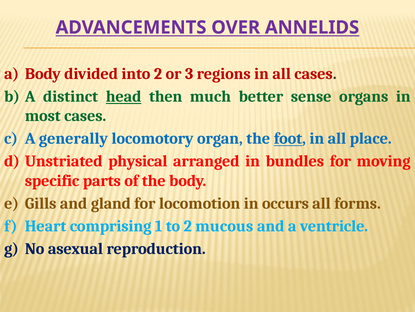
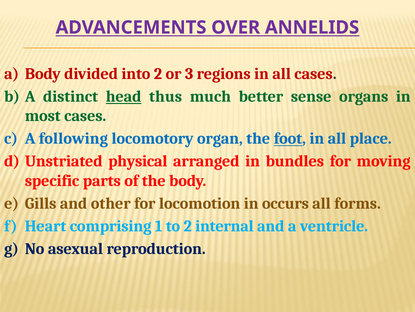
then: then -> thus
generally: generally -> following
gland: gland -> other
mucous: mucous -> internal
